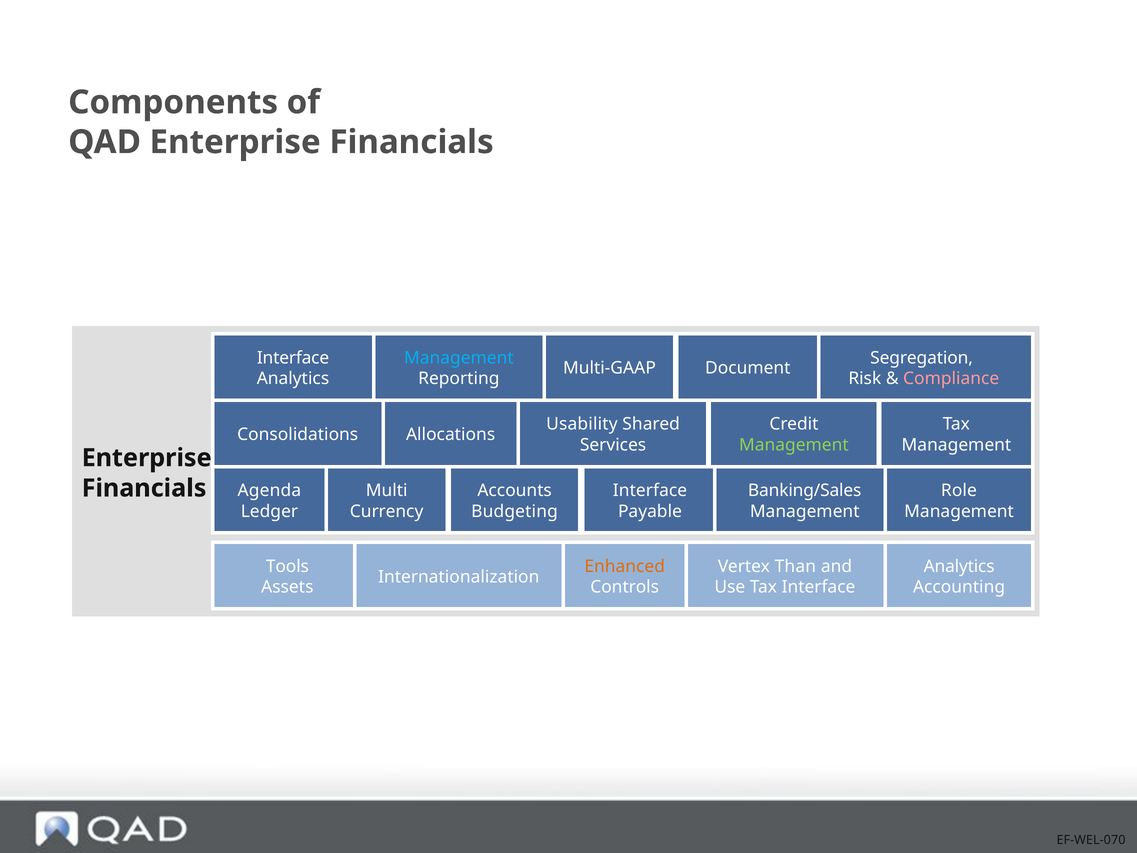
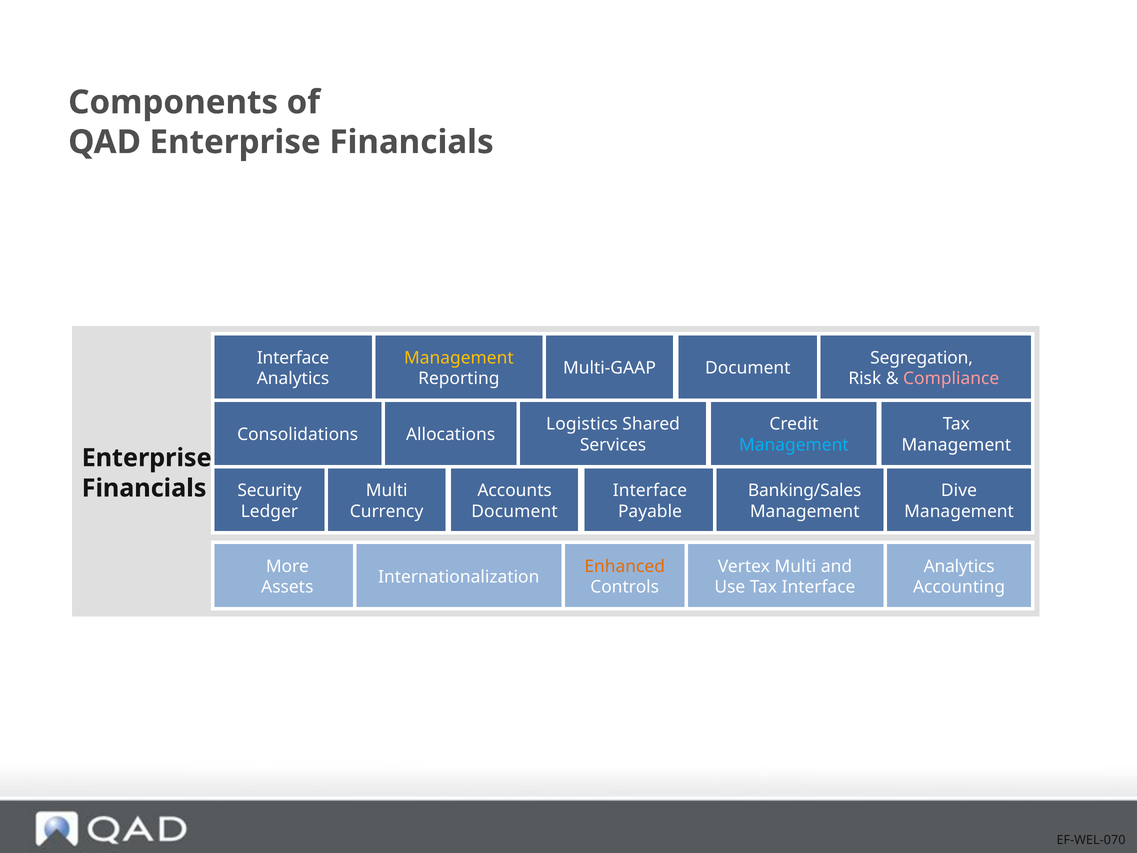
Management at (459, 358) colour: light blue -> yellow
Usability: Usability -> Logistics
Management at (794, 445) colour: light green -> light blue
Agenda: Agenda -> Security
Role: Role -> Dive
Budgeting at (515, 511): Budgeting -> Document
Tools: Tools -> More
Vertex Than: Than -> Multi
